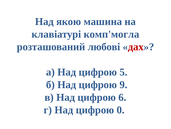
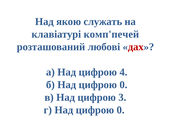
машина: машина -> служать
комп'могла: комп'могла -> комп'печей
5: 5 -> 4
б Над цифрою 9: 9 -> 0
6: 6 -> 3
